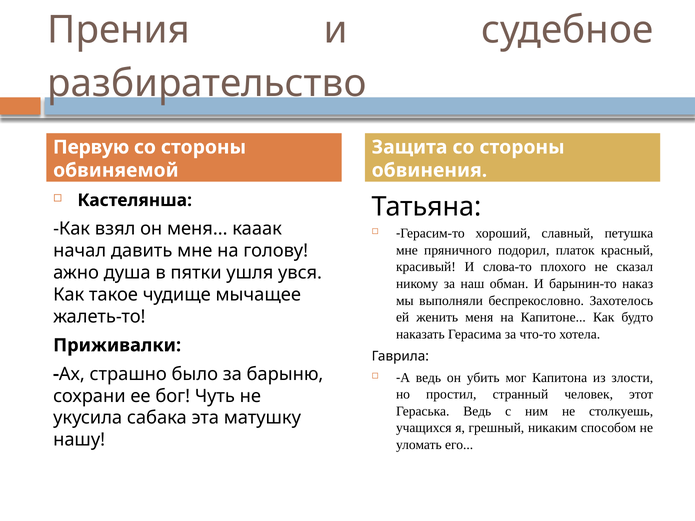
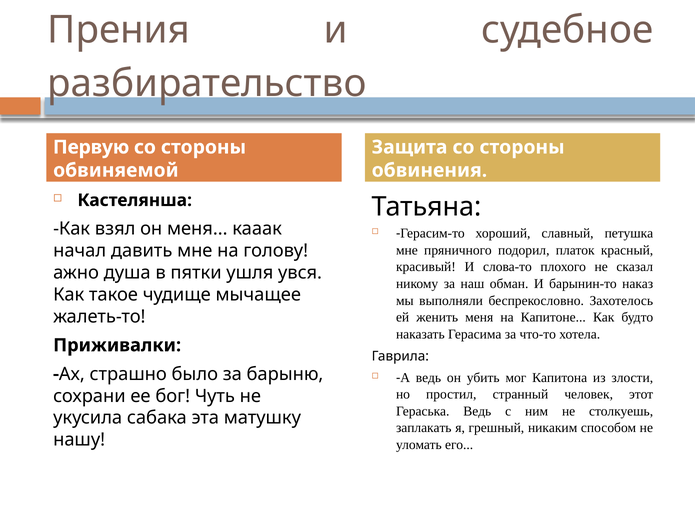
учащихся: учащихся -> заплакать
